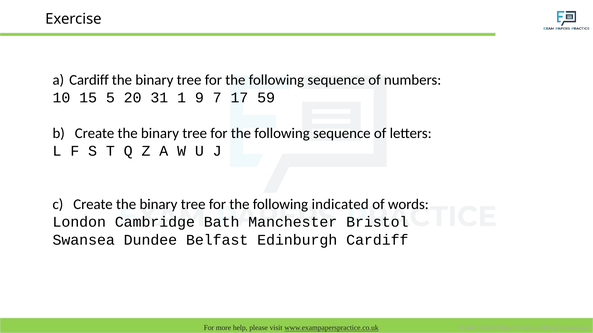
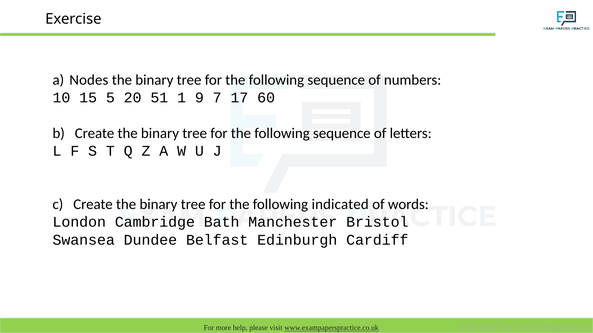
a Cardiff: Cardiff -> Nodes
31: 31 -> 51
59: 59 -> 60
